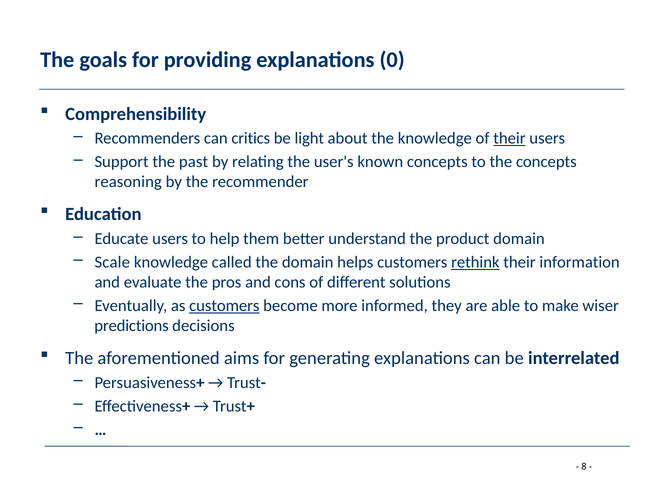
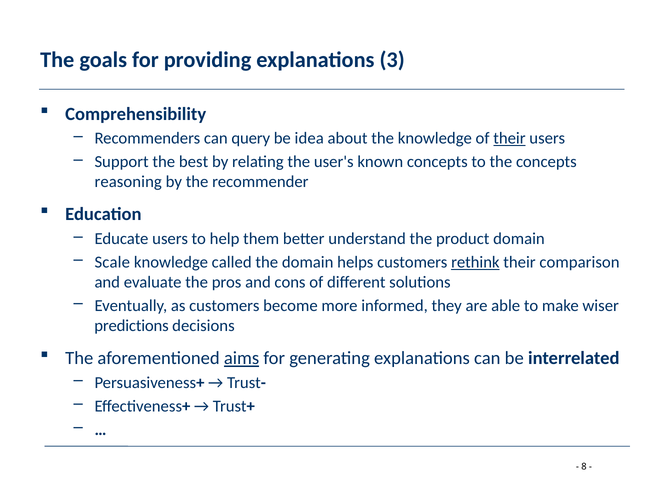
0: 0 -> 3
critics: critics -> query
light: light -> idea
past: past -> best
information: information -> comparison
customers at (224, 306) underline: present -> none
aims underline: none -> present
